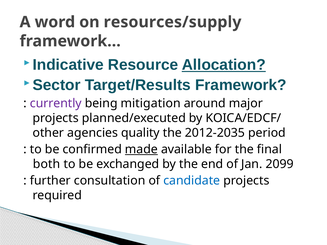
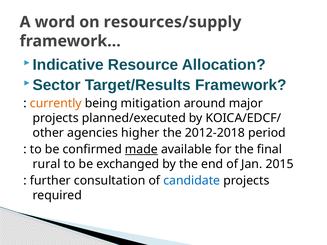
Allocation underline: present -> none
currently colour: purple -> orange
quality: quality -> higher
2012-2035: 2012-2035 -> 2012-2018
both: both -> rural
2099: 2099 -> 2015
